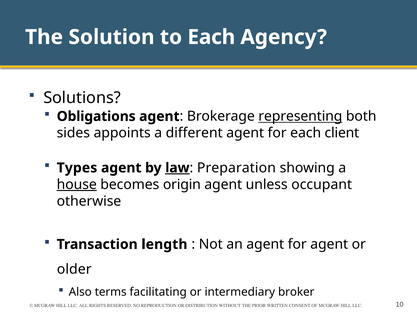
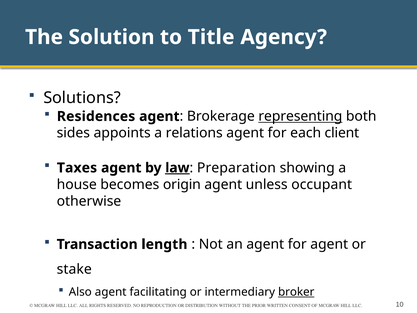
to Each: Each -> Title
Obligations: Obligations -> Residences
different: different -> relations
Types: Types -> Taxes
house underline: present -> none
older: older -> stake
Also terms: terms -> agent
broker underline: none -> present
